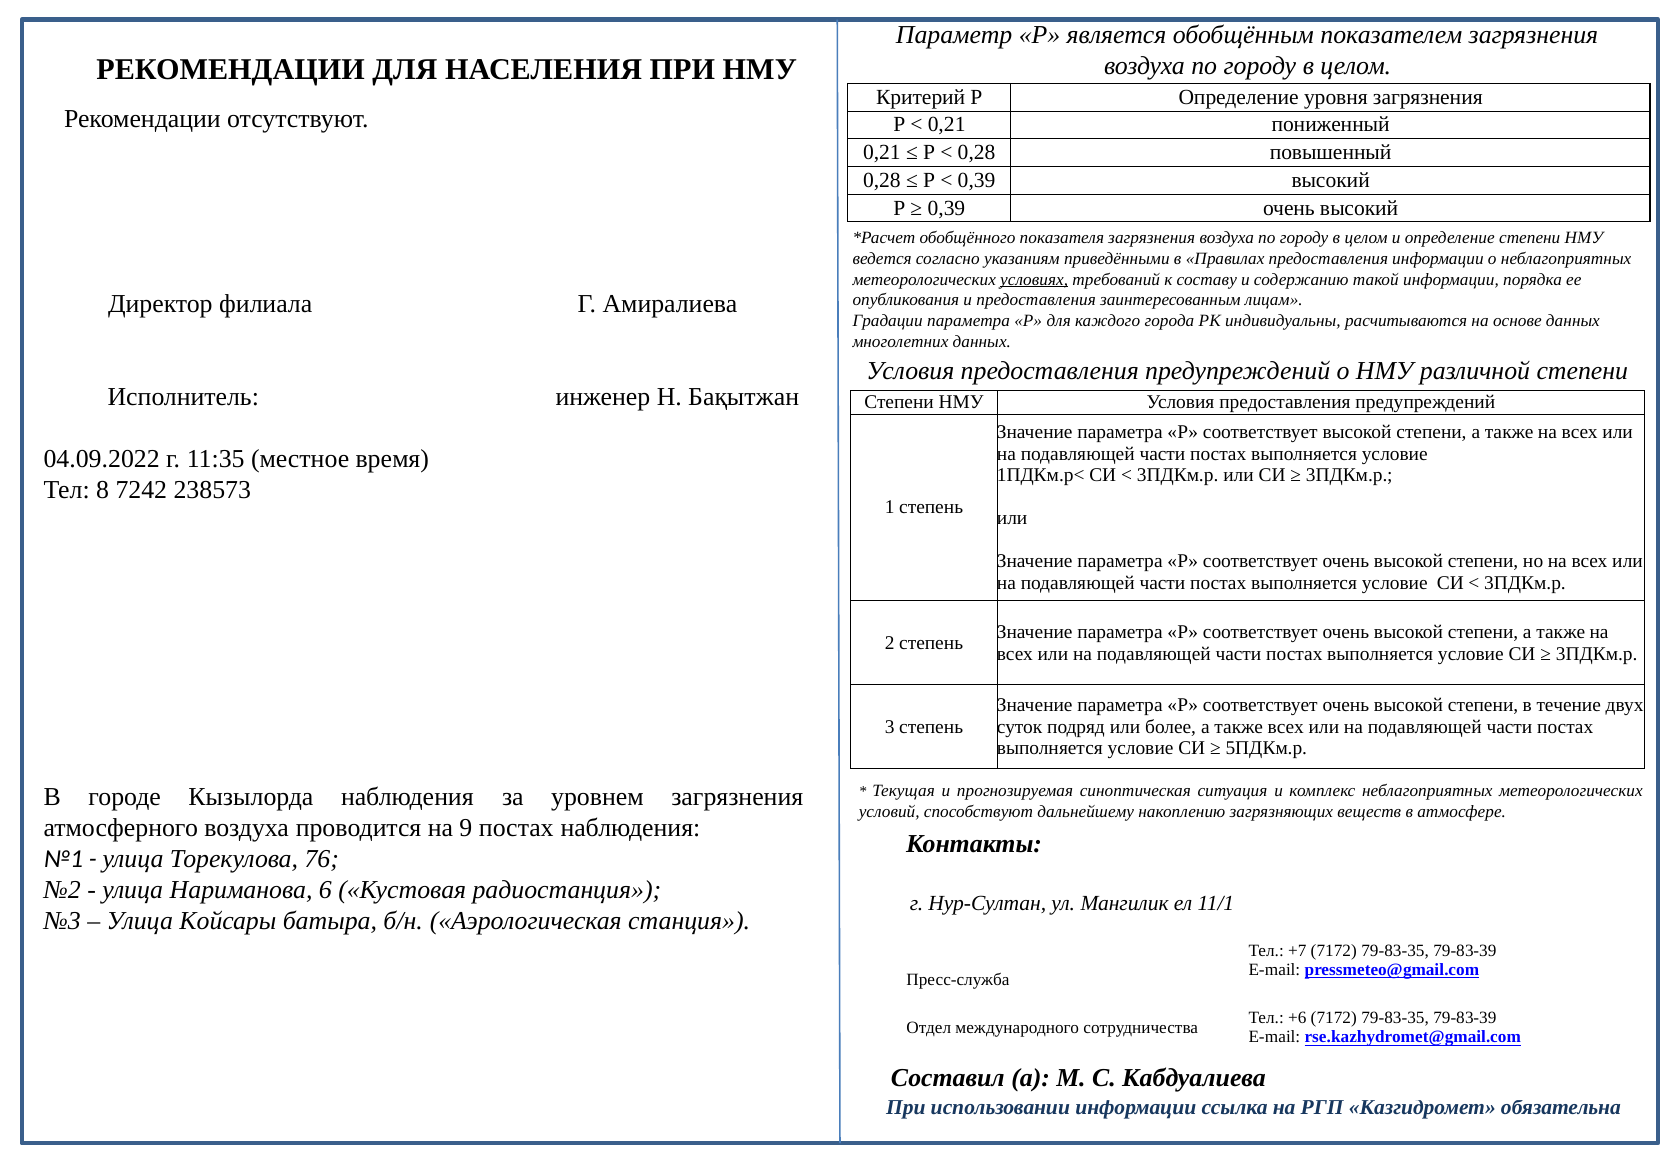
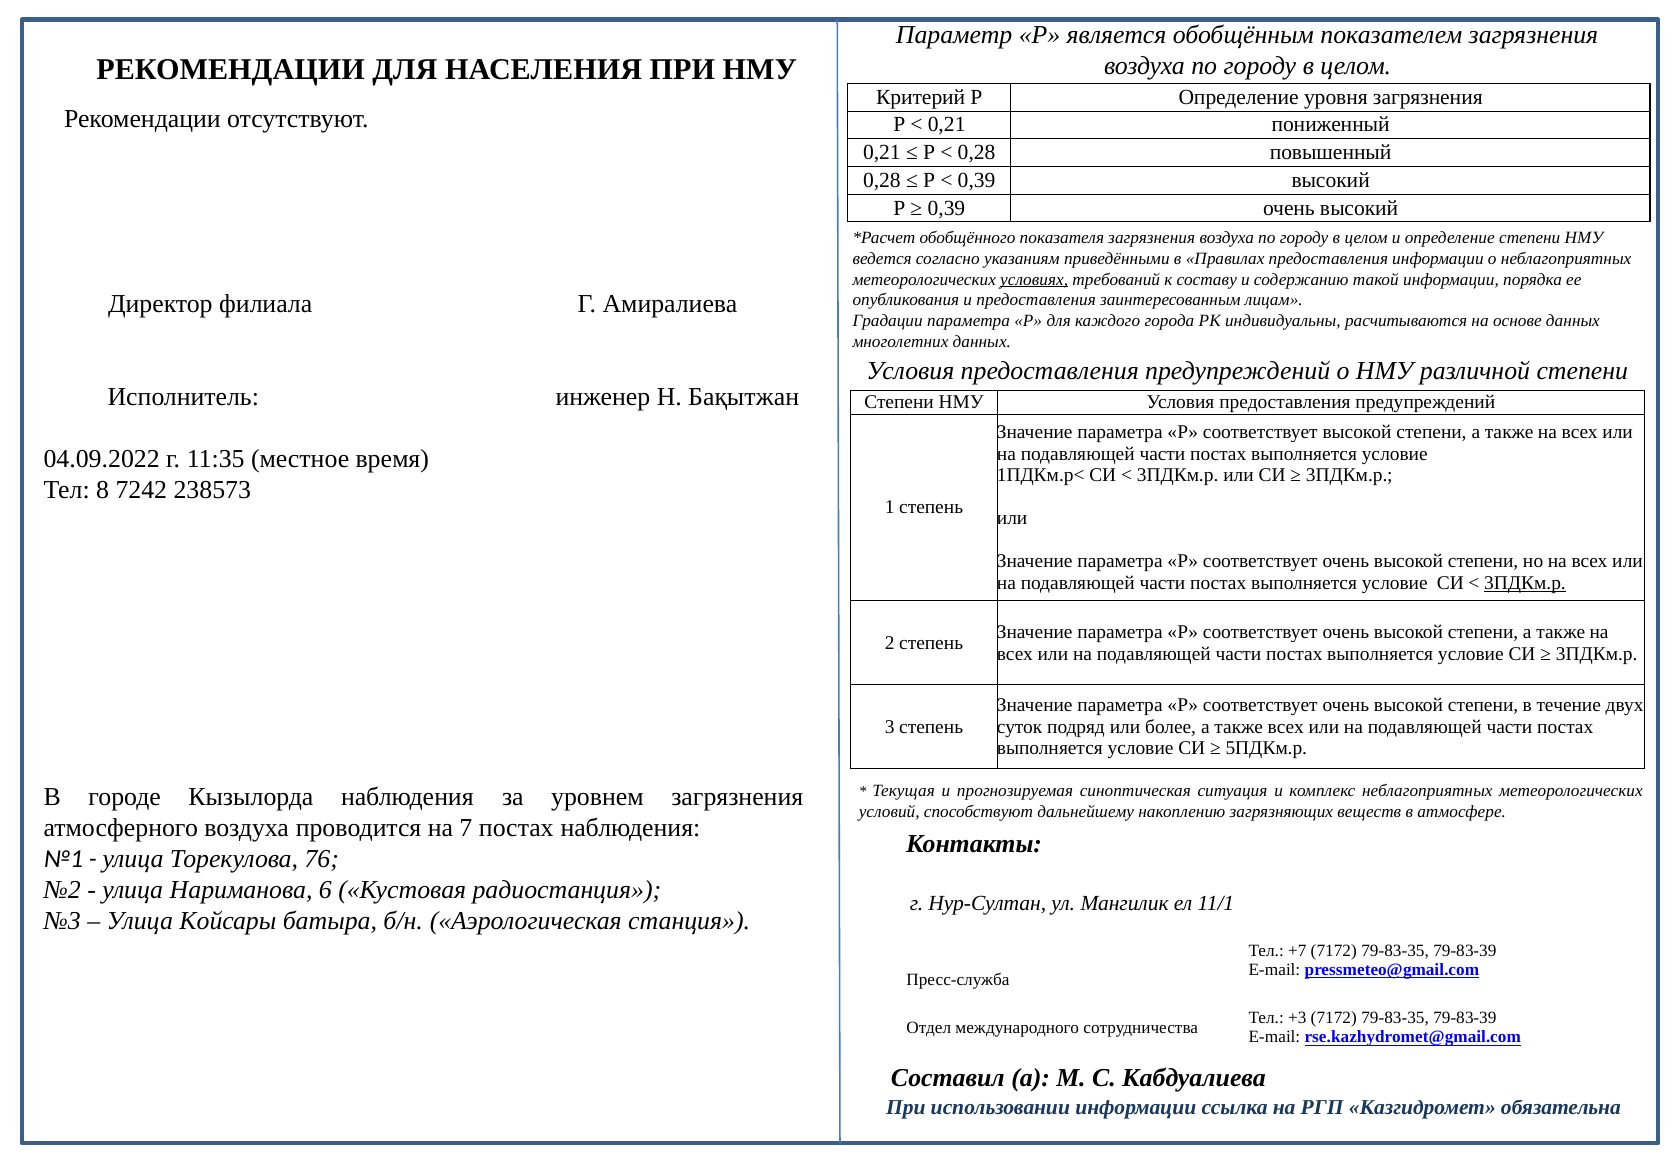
3ПДКм.р at (1525, 583) underline: none -> present
9: 9 -> 7
+6: +6 -> +3
